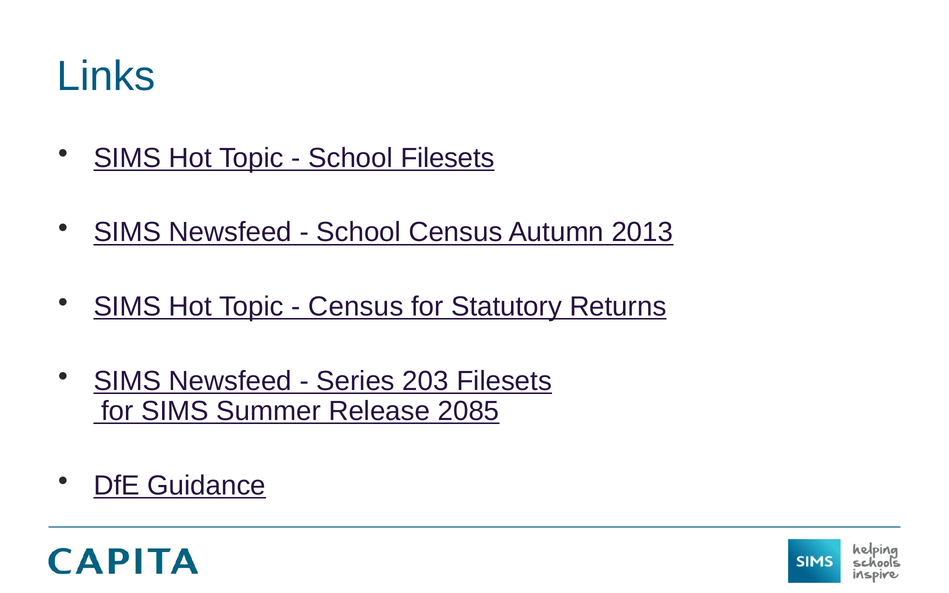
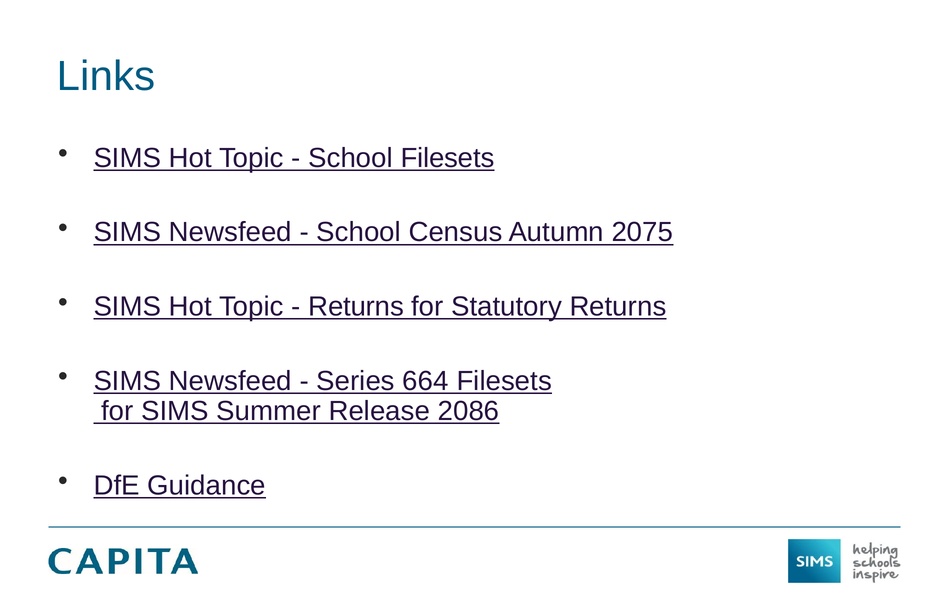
2013: 2013 -> 2075
Census at (356, 307): Census -> Returns
203: 203 -> 664
2085: 2085 -> 2086
